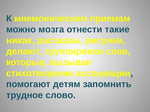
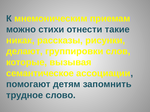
мозга: мозга -> стихи
стихотворение: стихотворение -> семантическое
